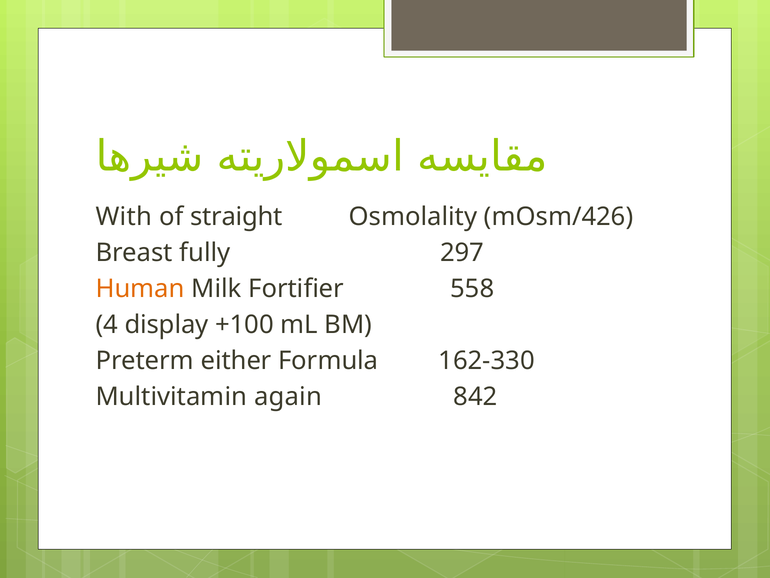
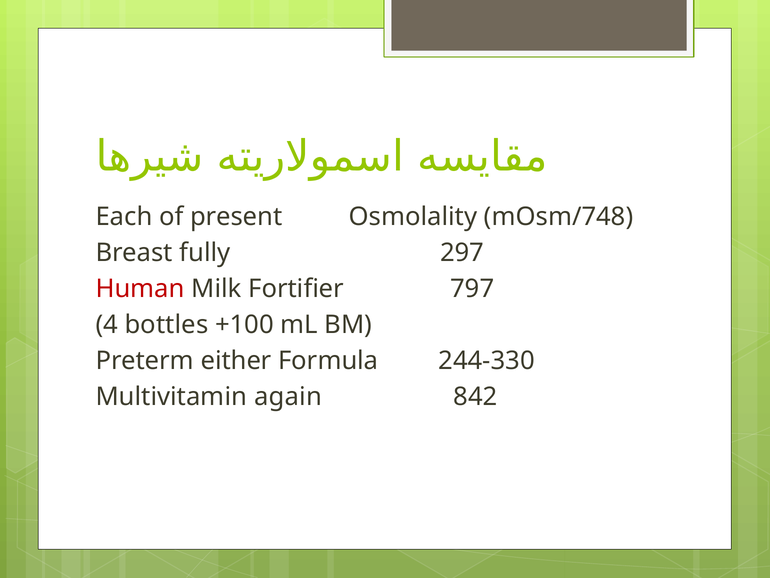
With: With -> Each
straight: straight -> present
mOsm/426: mOsm/426 -> mOsm/748
Human colour: orange -> red
558: 558 -> 797
display: display -> bottles
162-330: 162-330 -> 244-330
